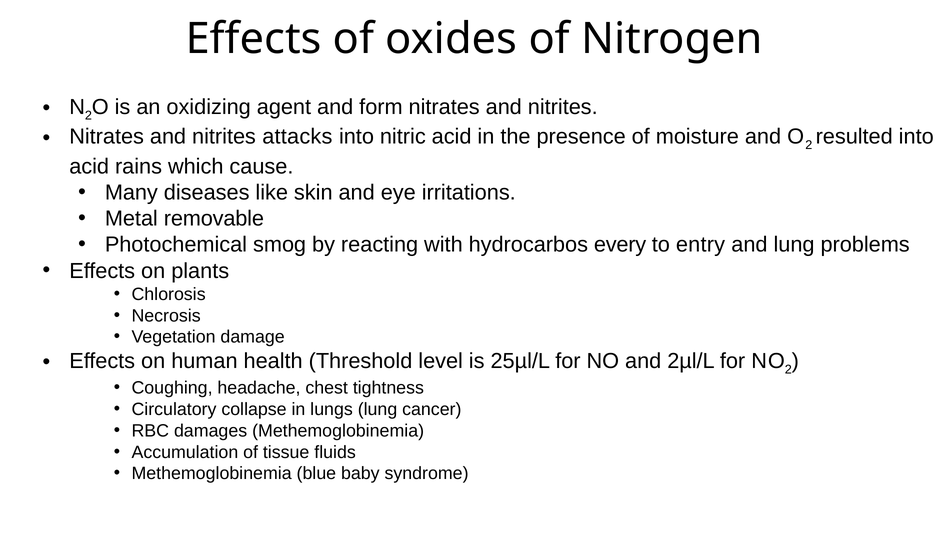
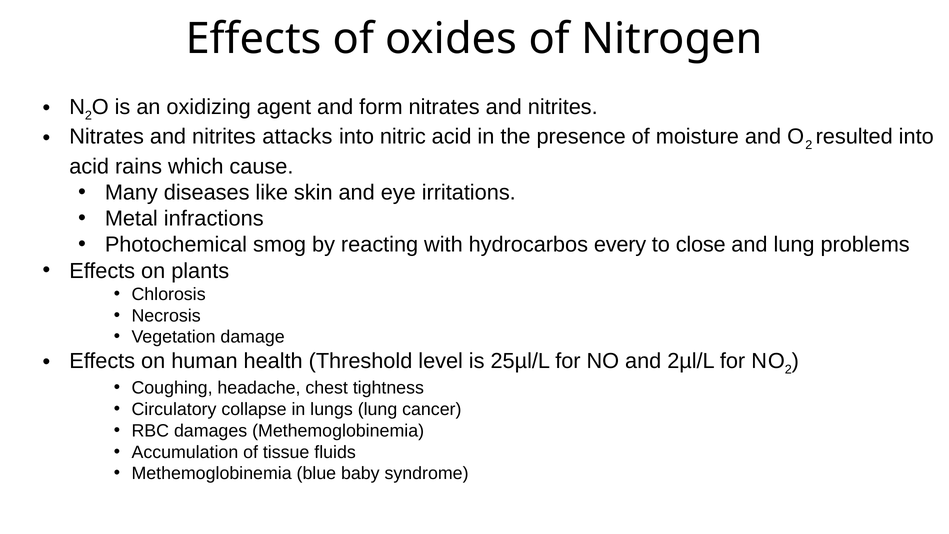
removable: removable -> infractions
entry: entry -> close
